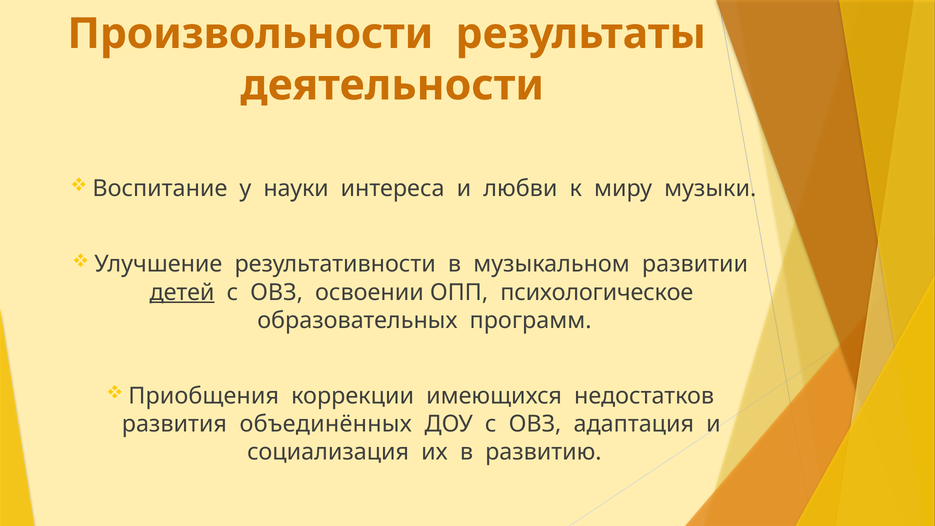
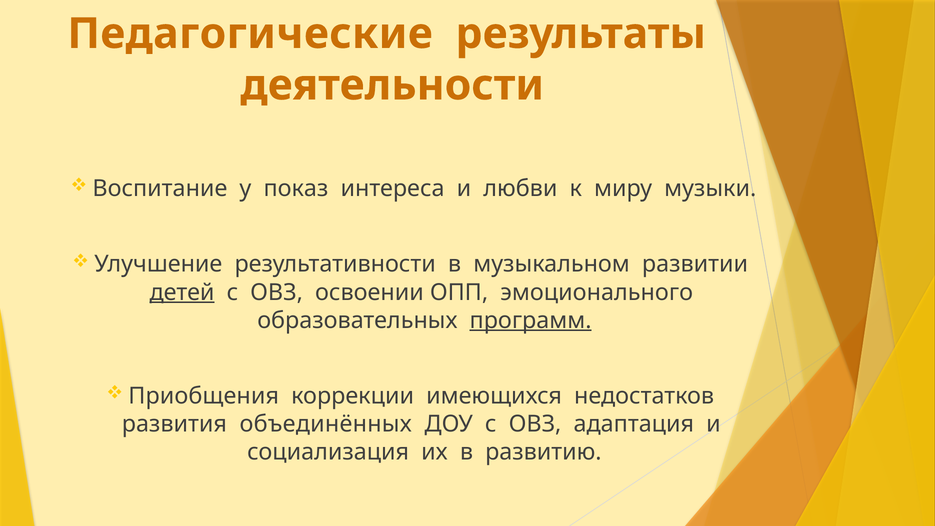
Произвольности: Произвольности -> Педагогические
науки: науки -> показ
психологическое: психологическое -> эмоционального
программ underline: none -> present
